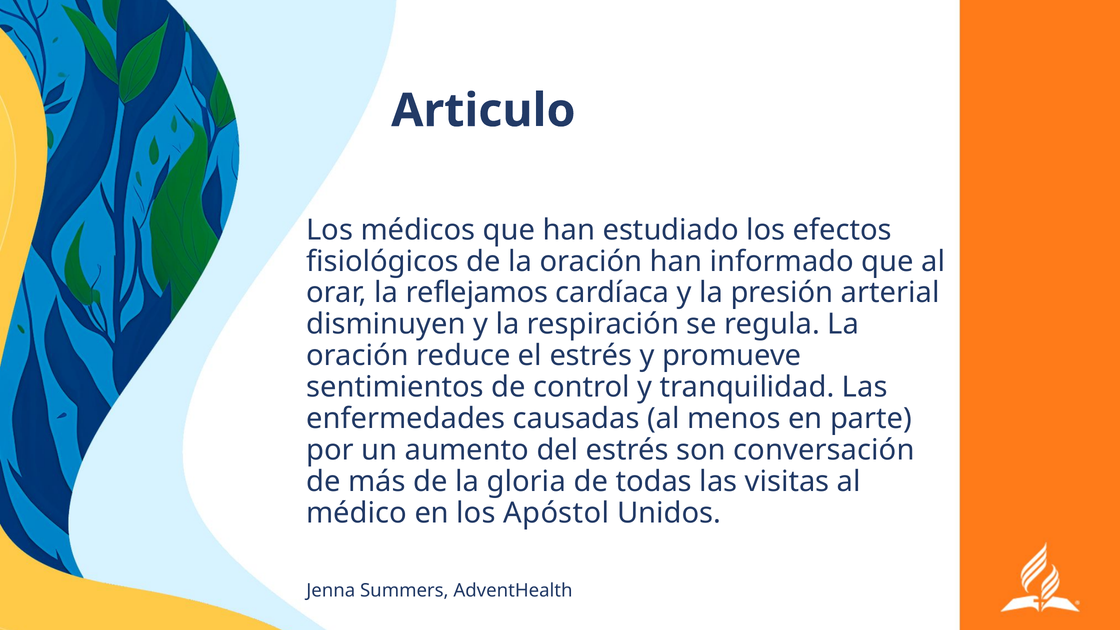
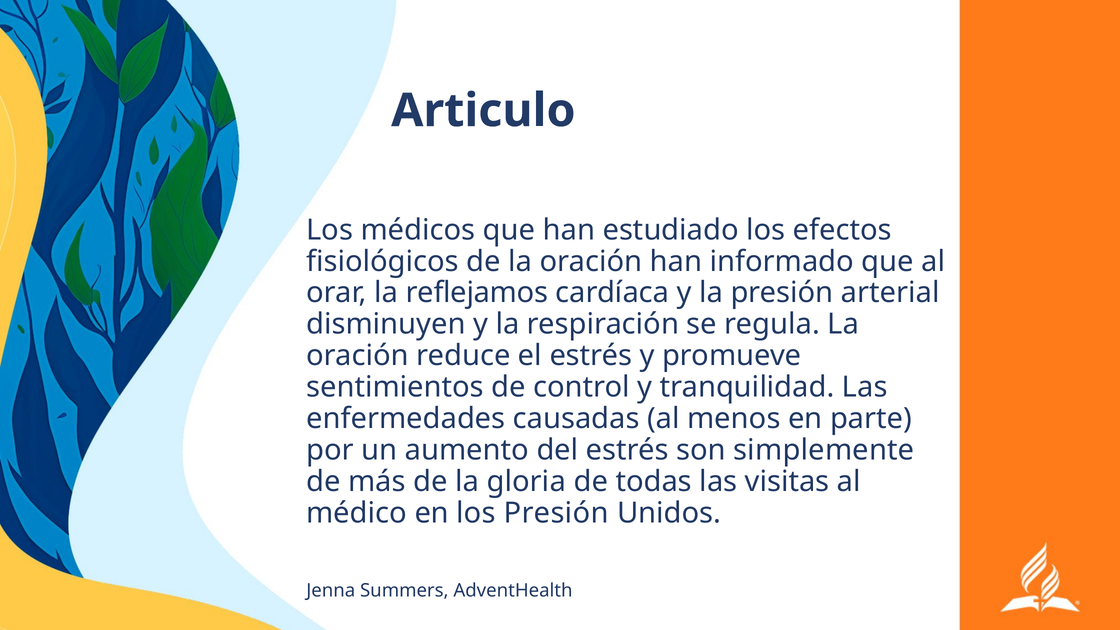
conversación: conversación -> simplemente
los Apóstol: Apóstol -> Presión
